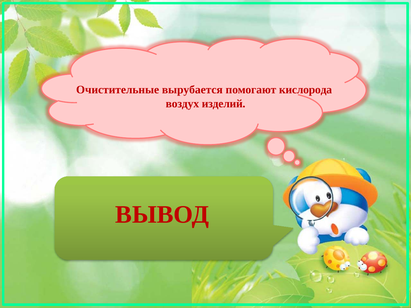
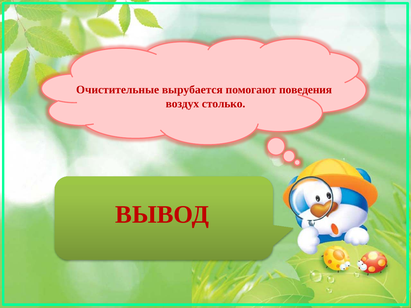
кислорода: кислорода -> поведения
изделий: изделий -> столько
